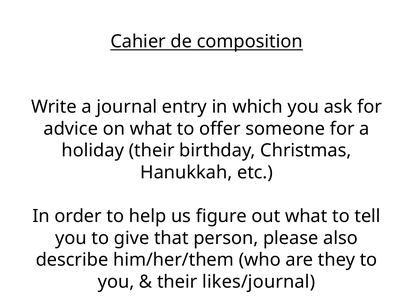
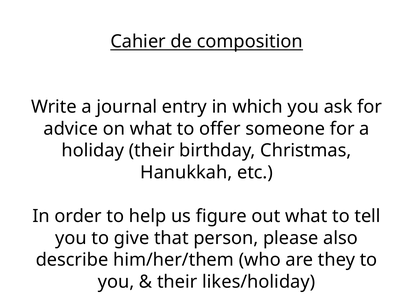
likes/journal: likes/journal -> likes/holiday
